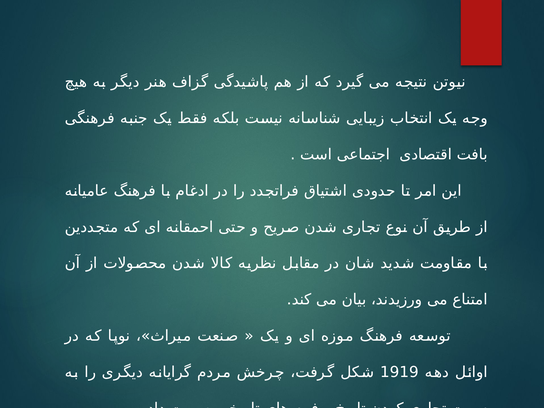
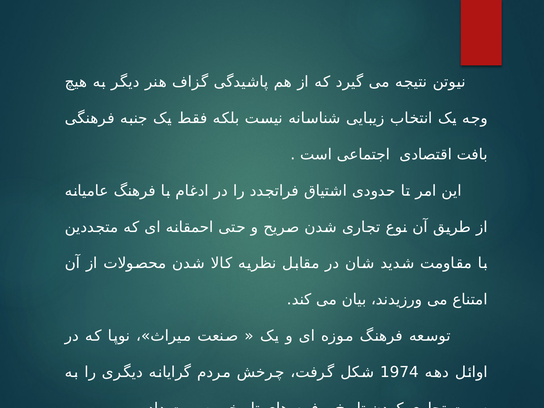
1919: 1919 -> 1974
